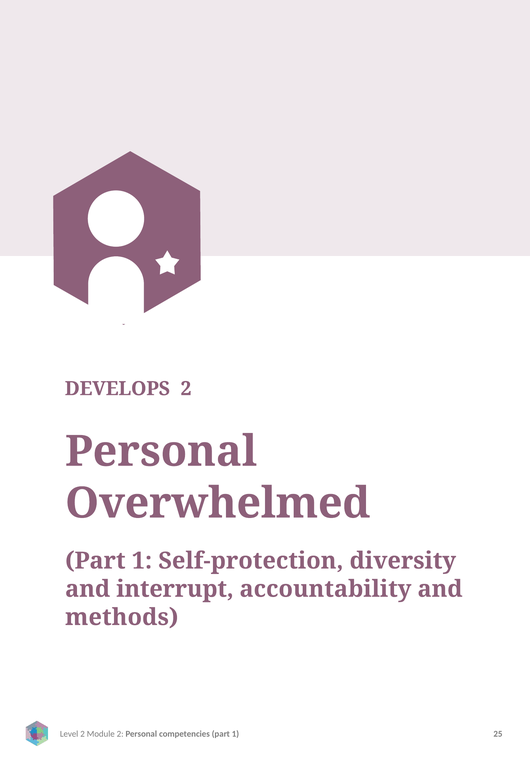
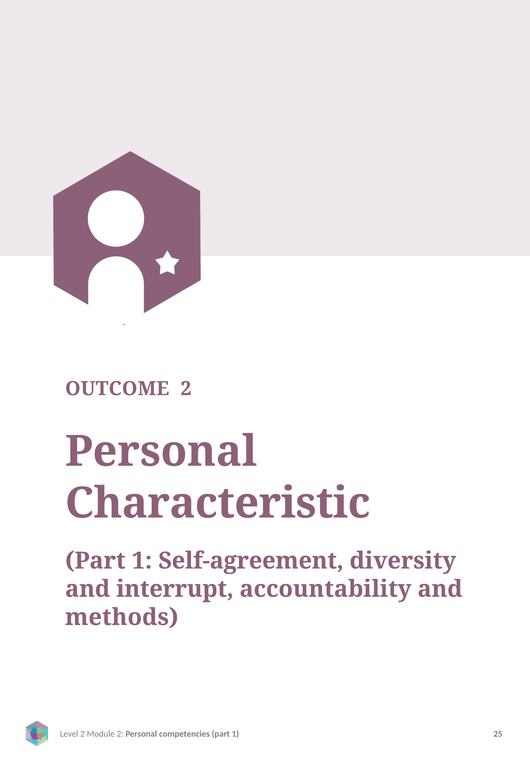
DEVELOPS: DEVELOPS -> OUTCOME
Overwhelmed: Overwhelmed -> Characteristic
Self-protection: Self-protection -> Self-agreement
